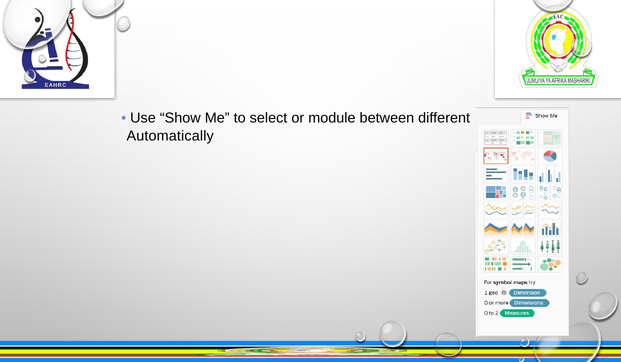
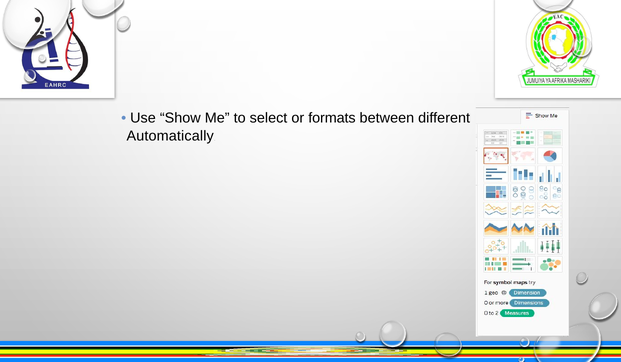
module: module -> formats
